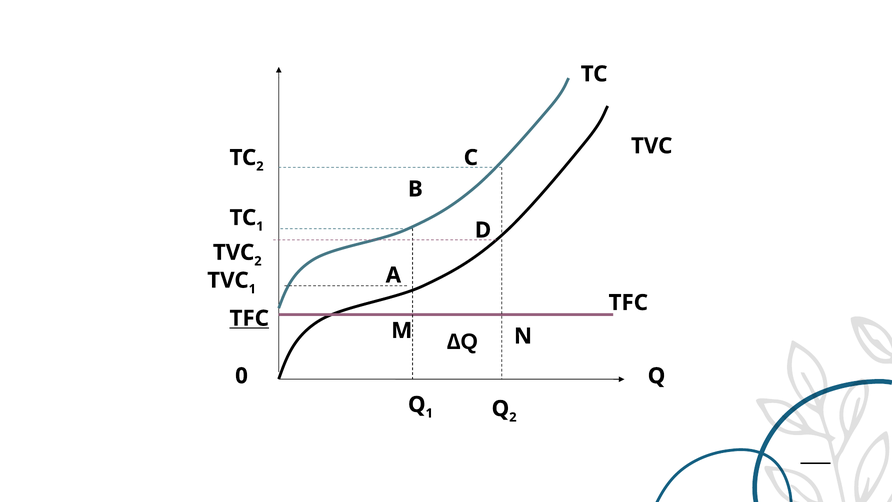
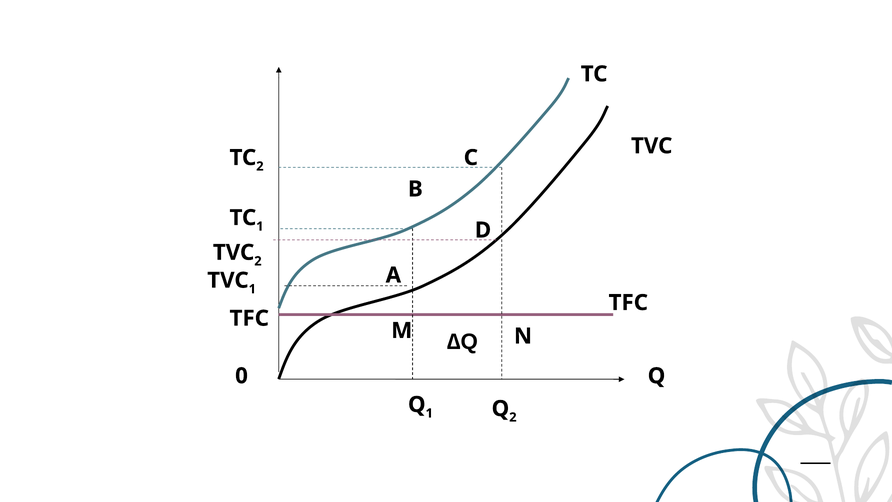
TFC at (249, 318) underline: present -> none
